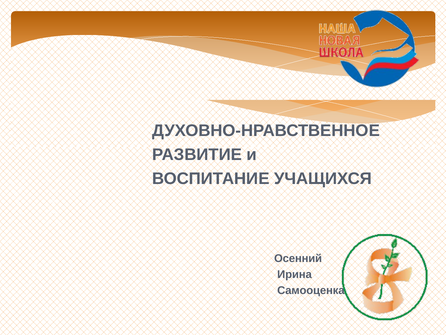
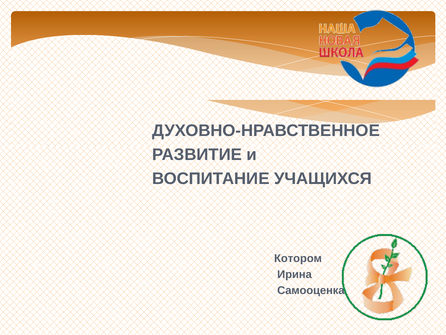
Осенний: Осенний -> Котором
